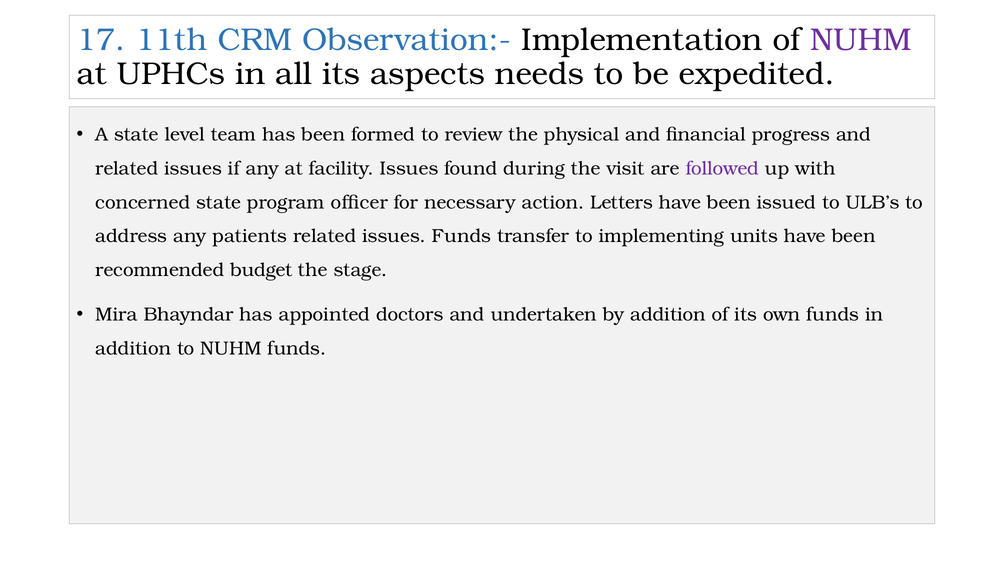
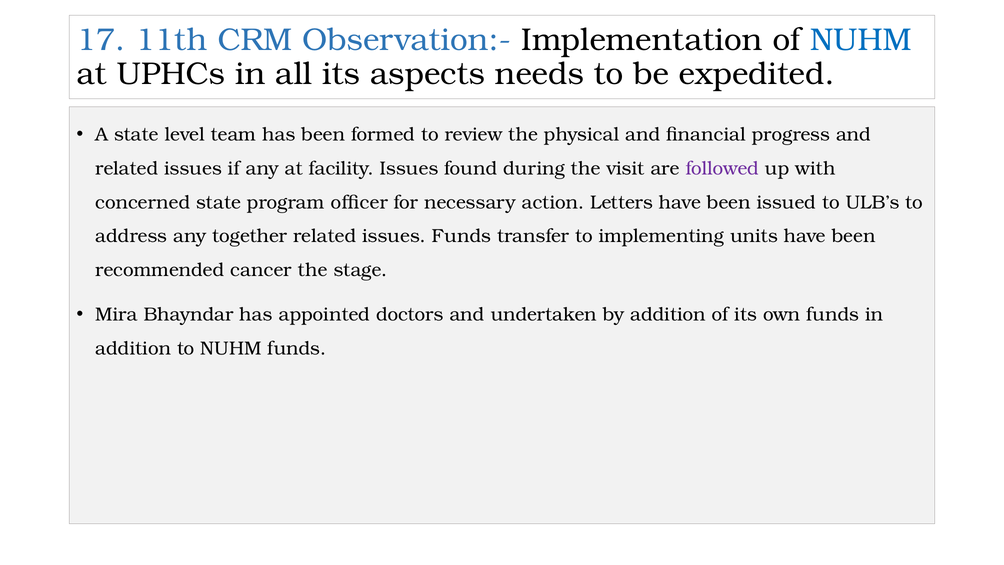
NUHM at (861, 40) colour: purple -> blue
patients: patients -> together
budget: budget -> cancer
